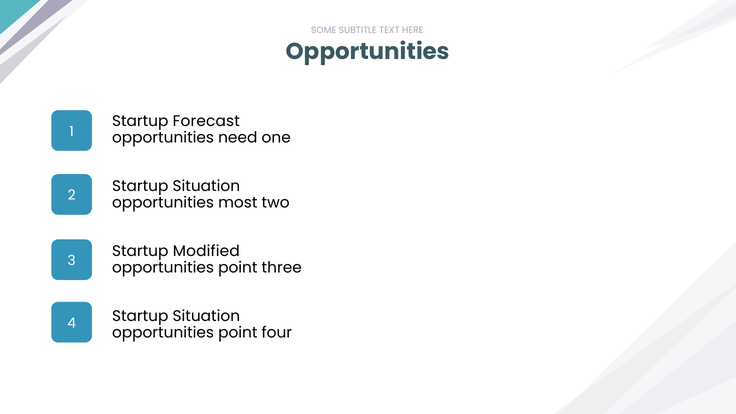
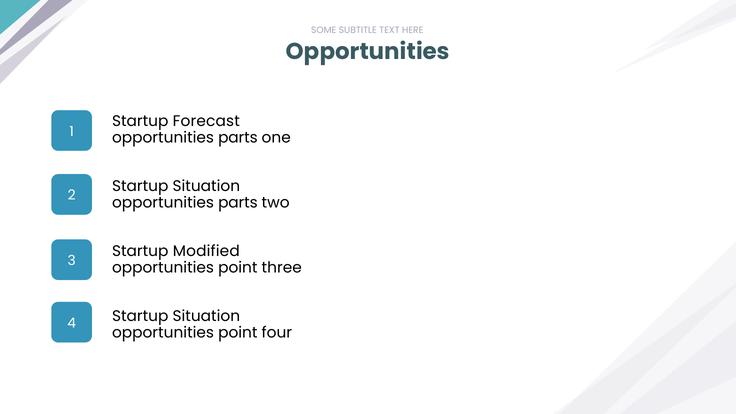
need at (238, 138): need -> parts
most at (238, 203): most -> parts
